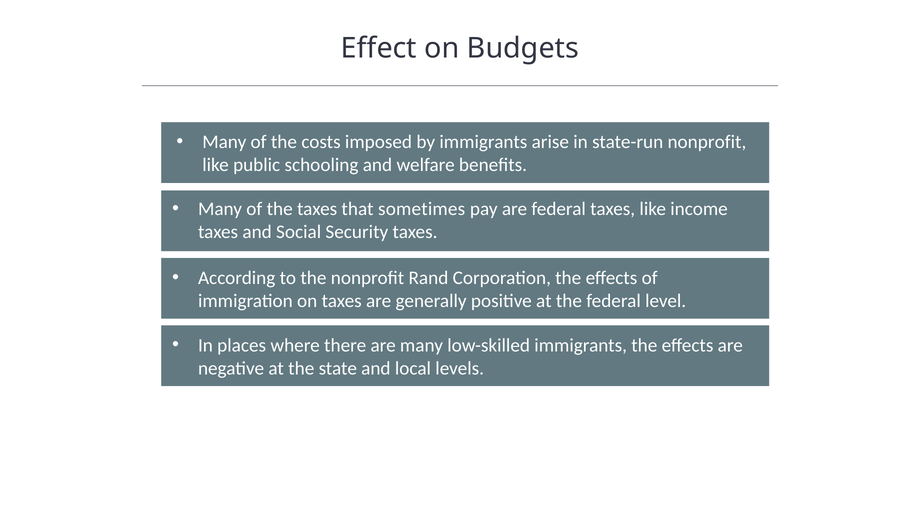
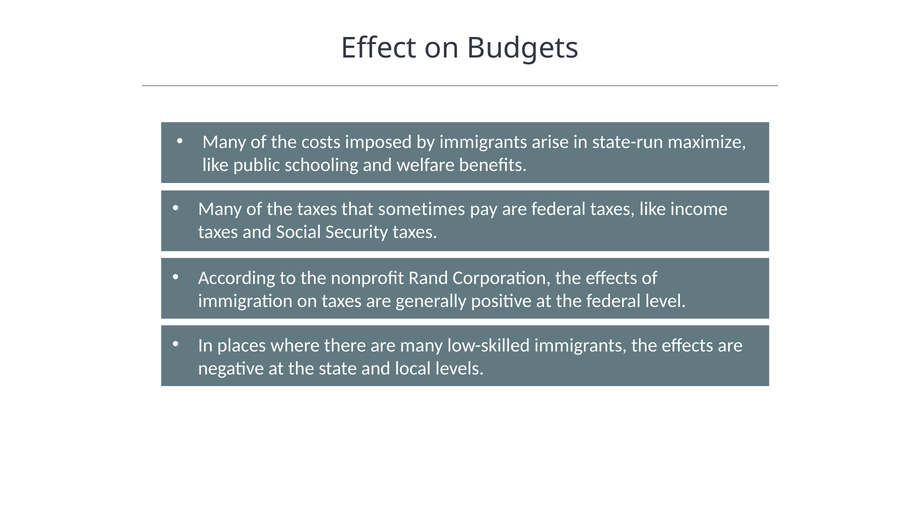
state-run nonprofit: nonprofit -> maximize
